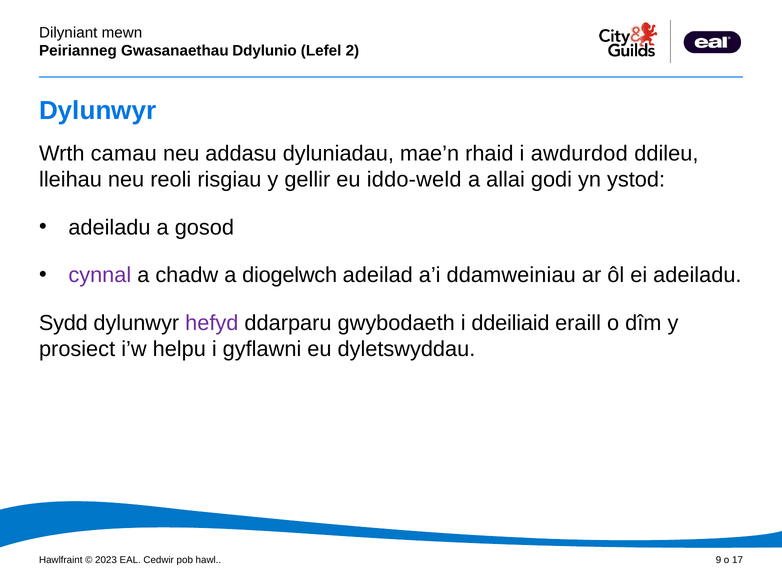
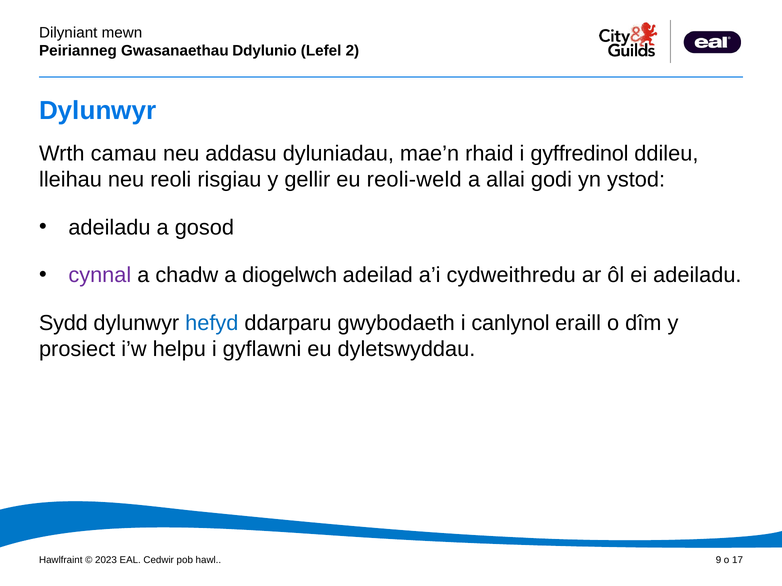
awdurdod: awdurdod -> gyffredinol
iddo-weld: iddo-weld -> reoli-weld
ddamweiniau: ddamweiniau -> cydweithredu
hefyd colour: purple -> blue
ddeiliaid: ddeiliaid -> canlynol
